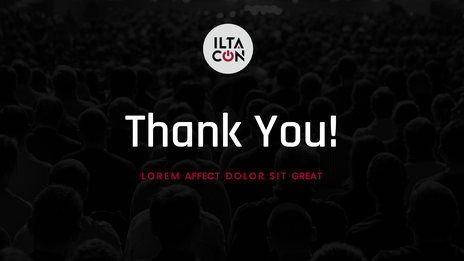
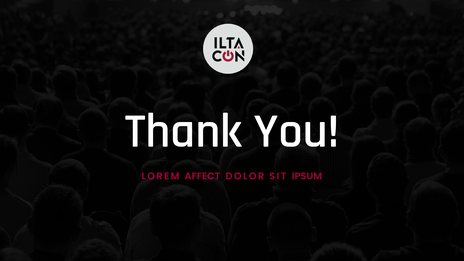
GREAT: GREAT -> IPSUM
